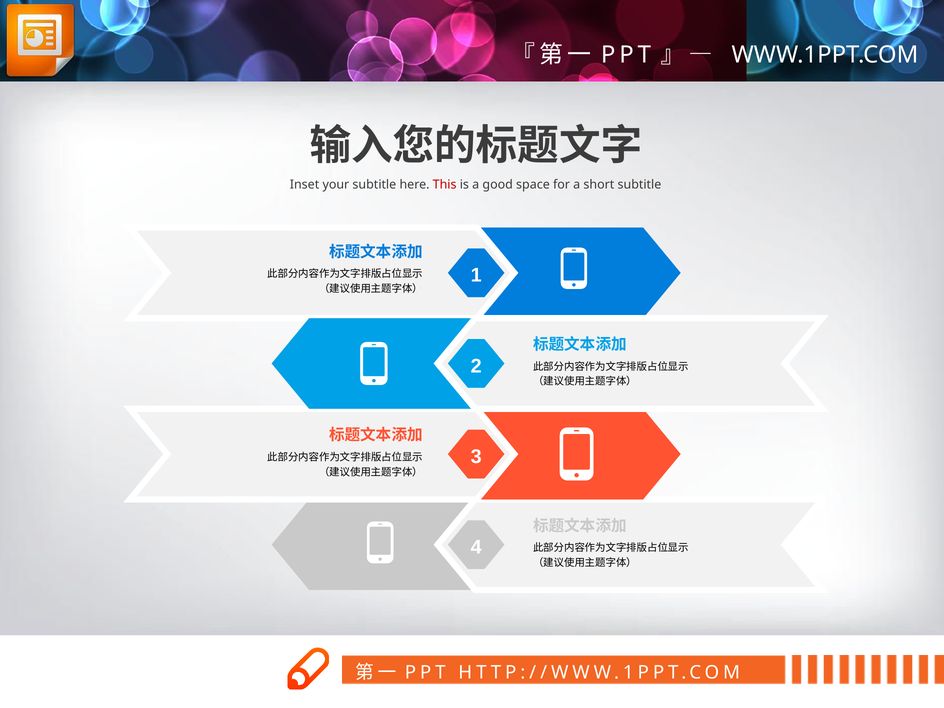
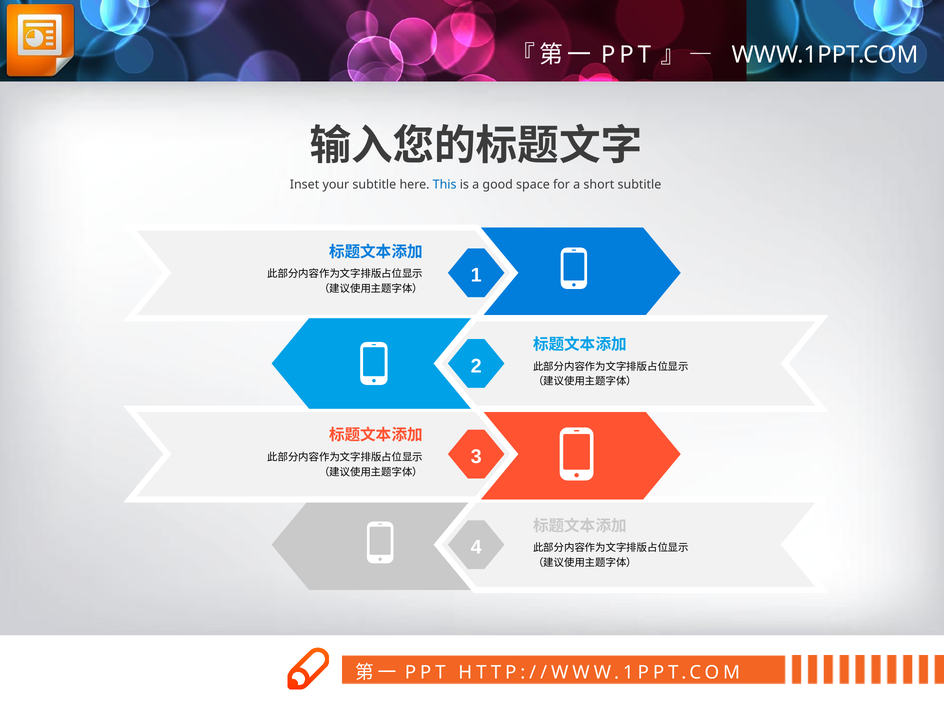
This colour: red -> blue
